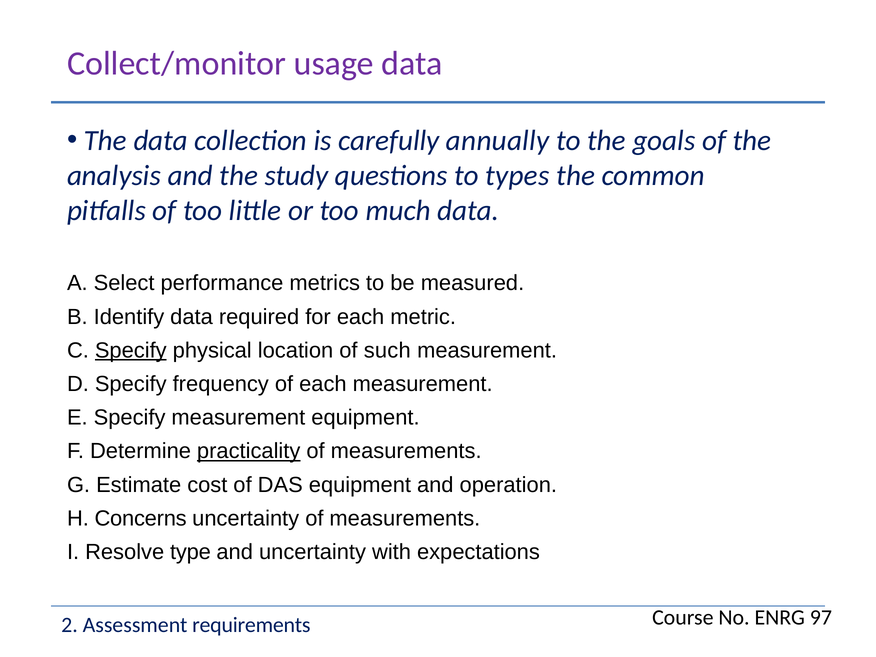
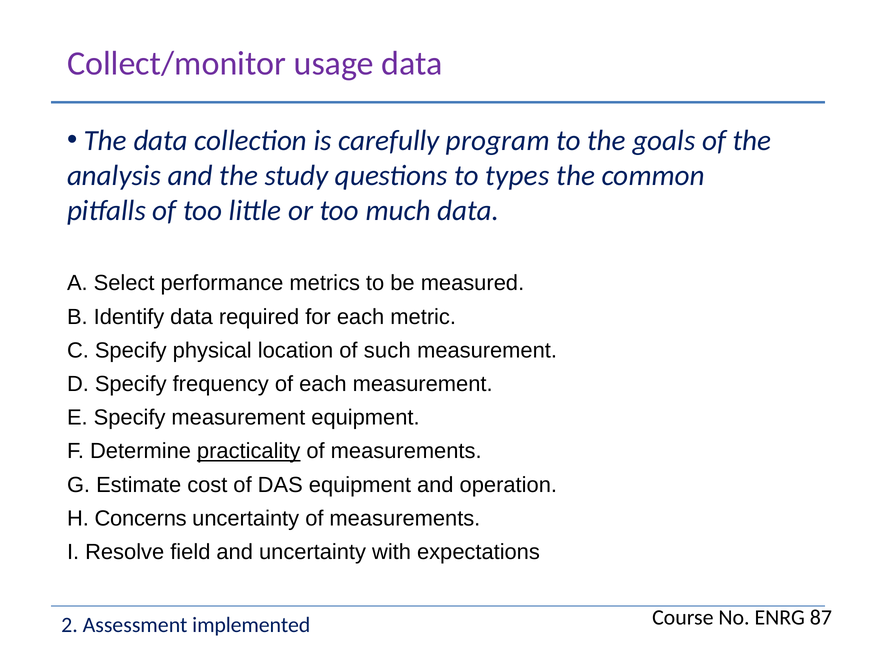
annually: annually -> program
Specify at (131, 350) underline: present -> none
type: type -> field
97: 97 -> 87
requirements: requirements -> implemented
